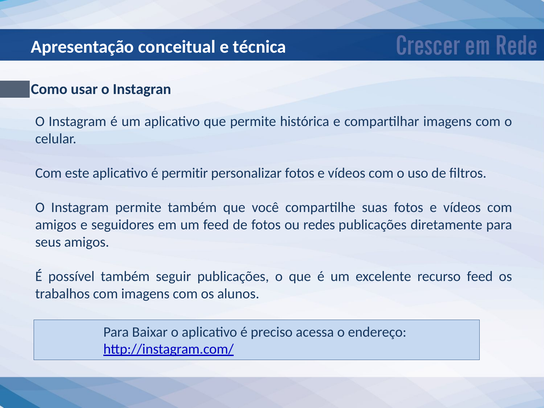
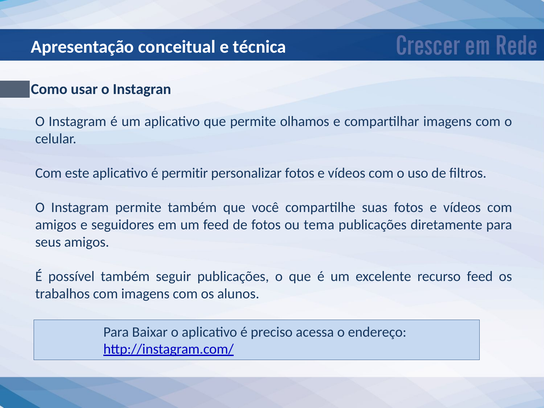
histórica: histórica -> olhamos
redes: redes -> tema
